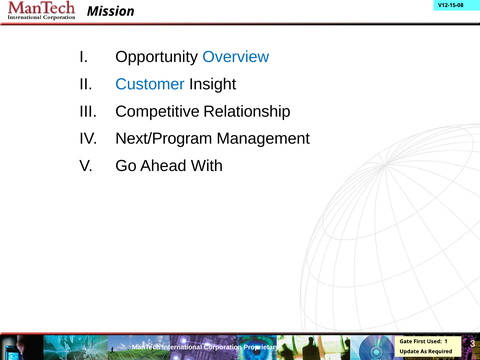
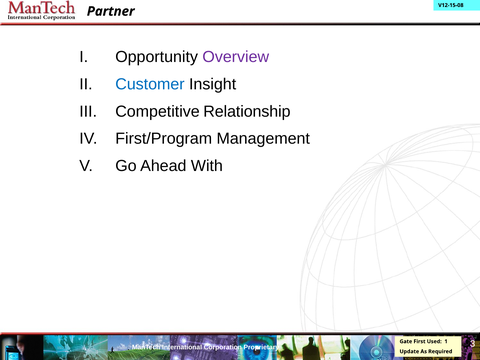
Mission: Mission -> Partner
Overview colour: blue -> purple
Next/Program: Next/Program -> First/Program
